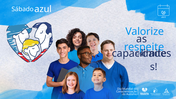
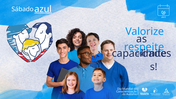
azul underline: none -> present
